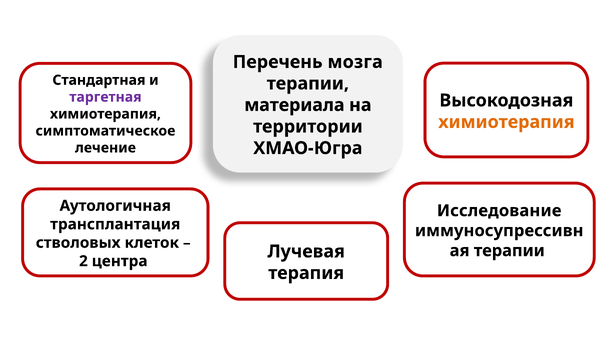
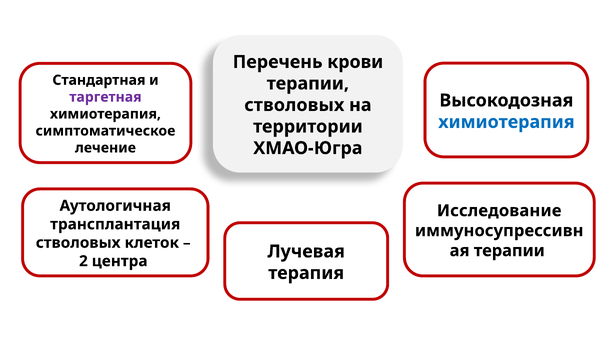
мозга: мозга -> крови
материала at (294, 105): материала -> стволовых
химиотерапия at (506, 122) colour: orange -> blue
